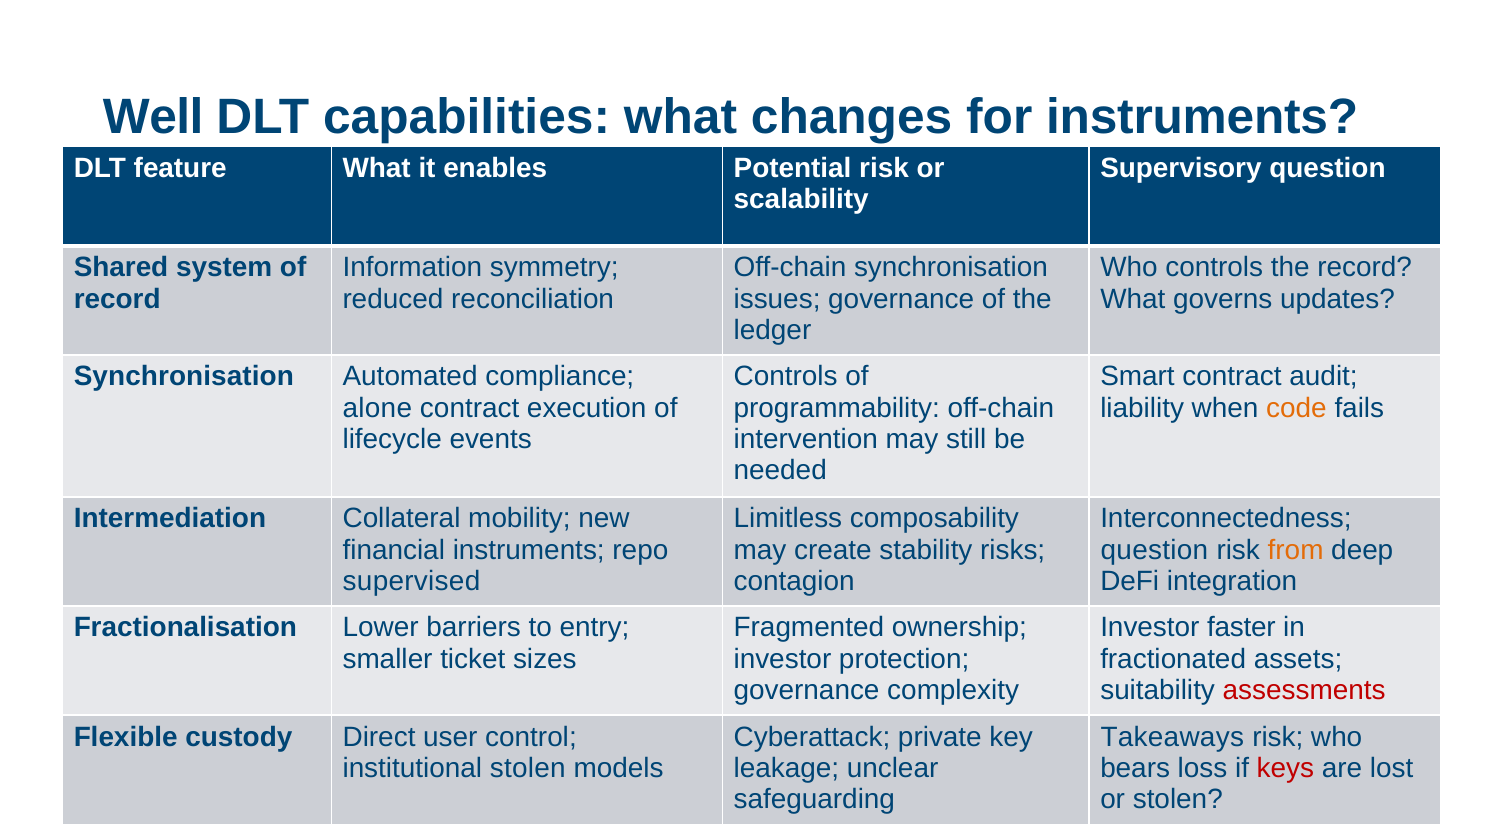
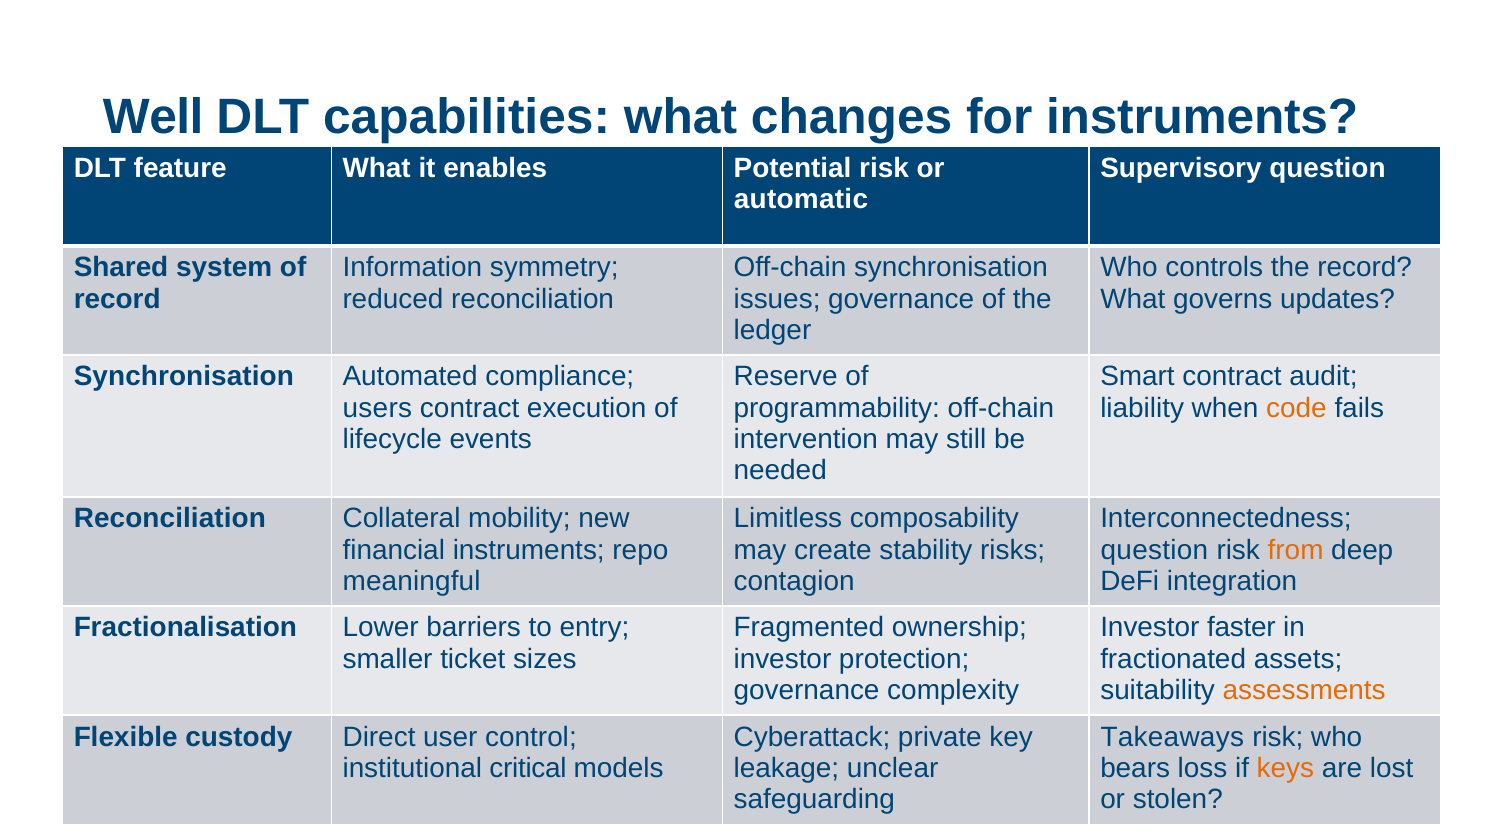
scalability: scalability -> automatic
Controls at (786, 377): Controls -> Reserve
alone: alone -> users
Intermediation at (170, 519): Intermediation -> Reconciliation
supervised: supervised -> meaningful
assessments colour: red -> orange
institutional stolen: stolen -> critical
keys colour: red -> orange
